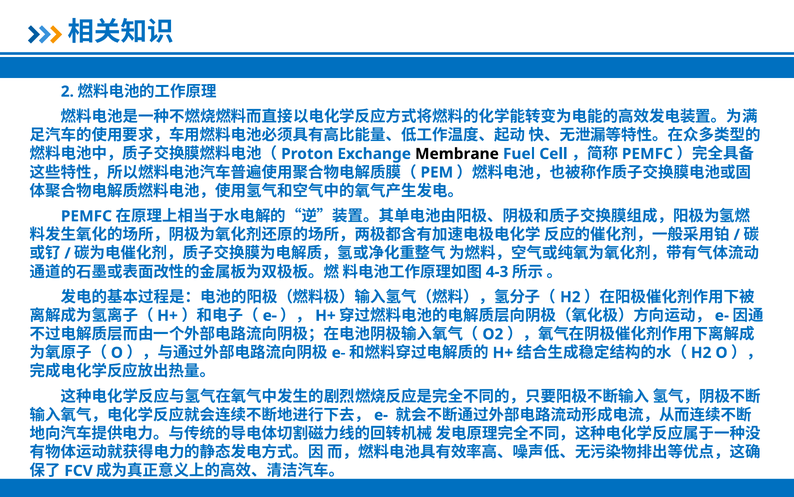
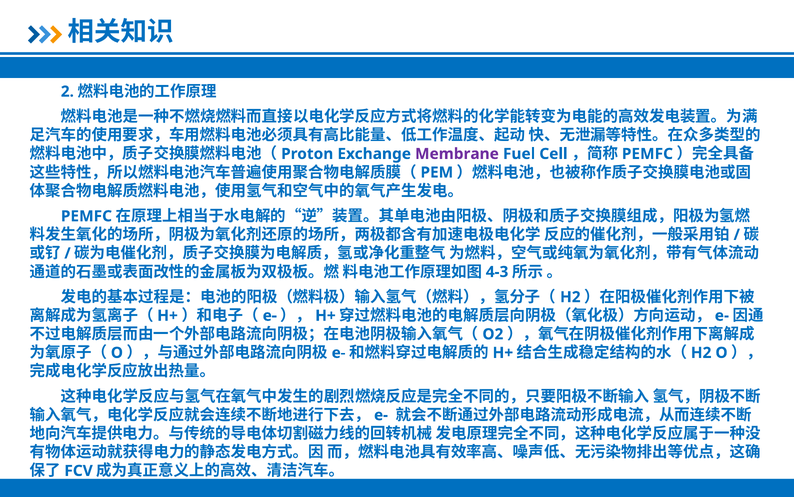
Membrane colour: black -> purple
